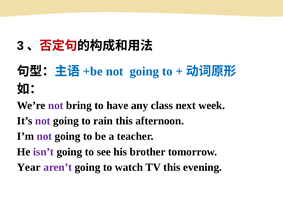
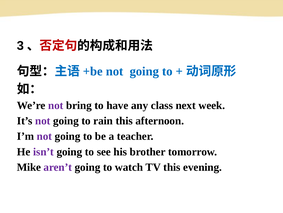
Year: Year -> Mike
